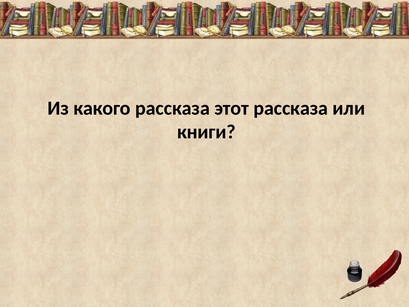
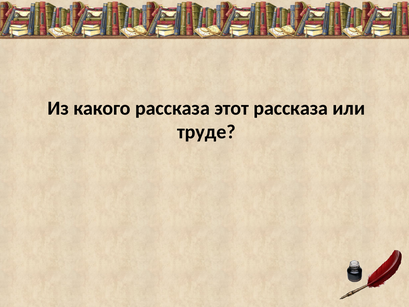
книги: книги -> труде
